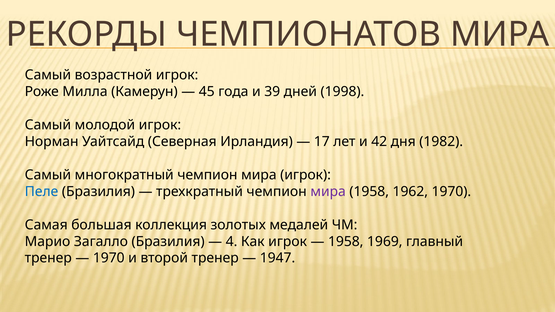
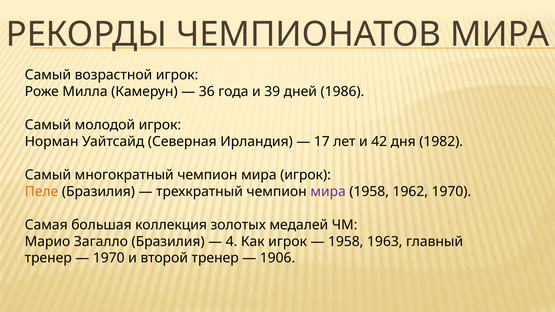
45: 45 -> 36
1998: 1998 -> 1986
Пеле colour: blue -> orange
1969: 1969 -> 1963
1947: 1947 -> 1906
